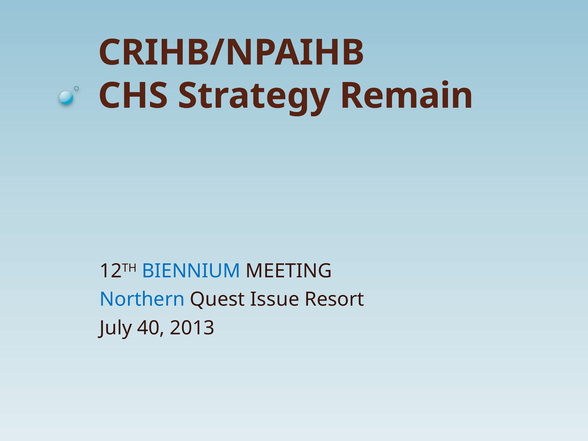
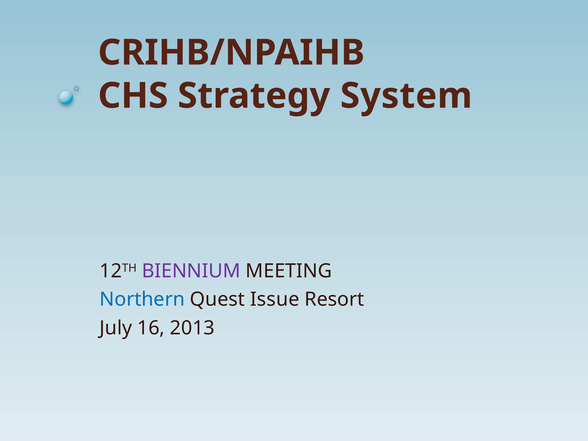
Remain: Remain -> System
BIENNIUM colour: blue -> purple
40: 40 -> 16
